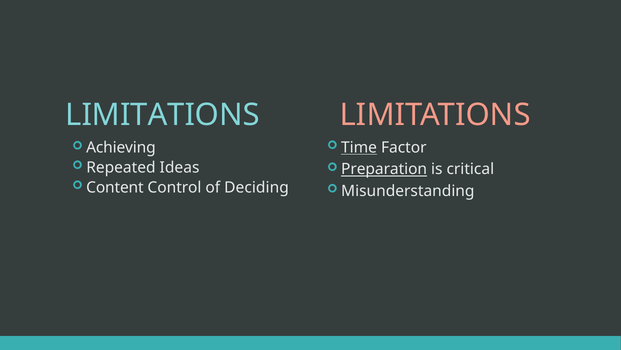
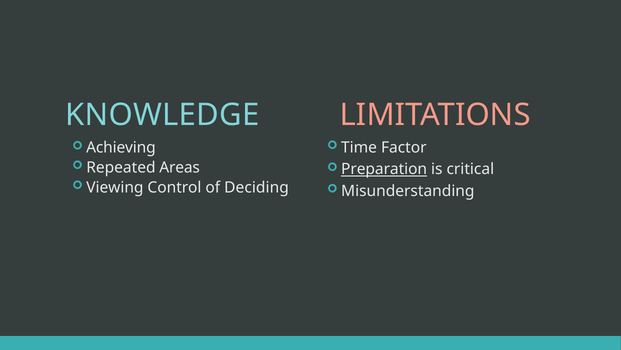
LIMITATIONS at (163, 115): LIMITATIONS -> KNOWLEDGE
Time underline: present -> none
Ideas: Ideas -> Areas
Content: Content -> Viewing
